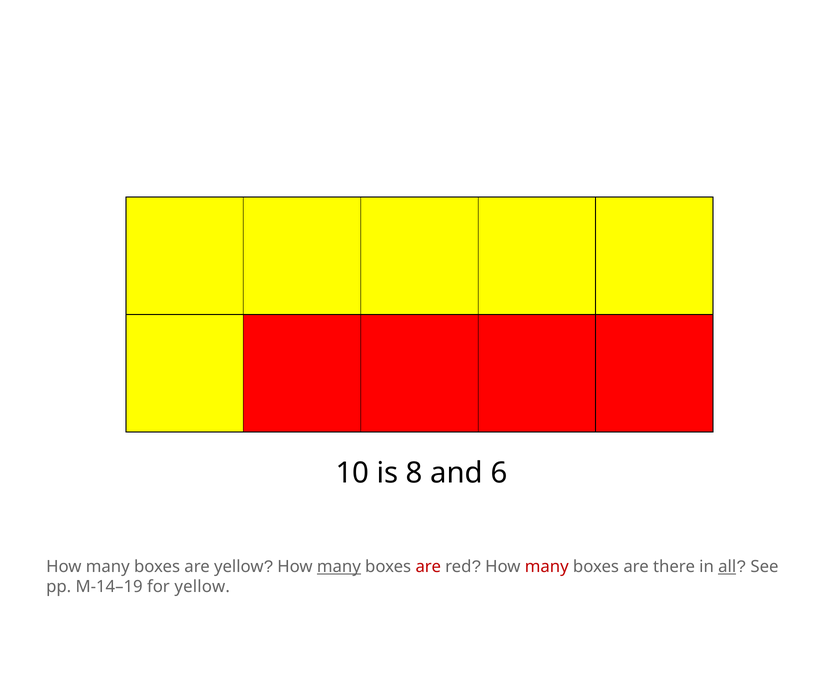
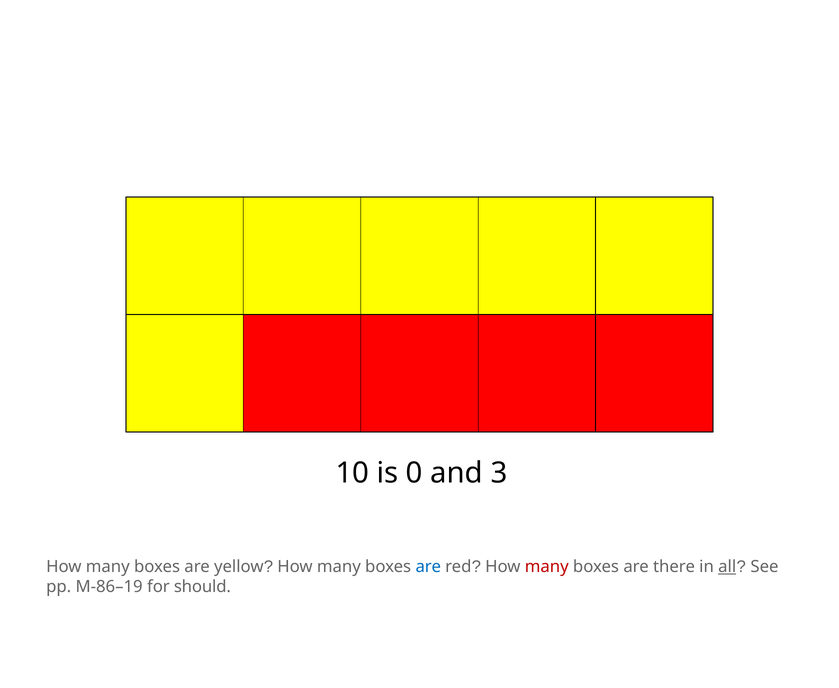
8: 8 -> 0
6: 6 -> 3
many at (339, 567) underline: present -> none
are at (428, 567) colour: red -> blue
M-14–19: M-14–19 -> M-86–19
for yellow: yellow -> should
